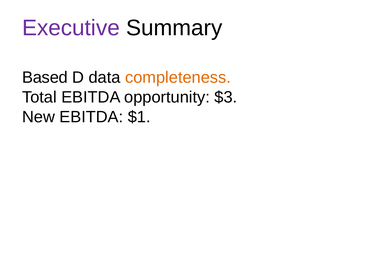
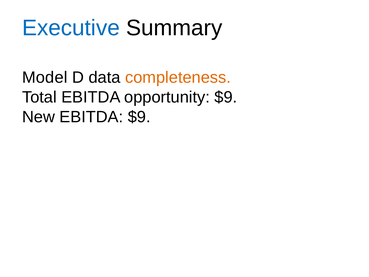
Executive colour: purple -> blue
Based: Based -> Model
opportunity $3: $3 -> $9
EBITDA $1: $1 -> $9
